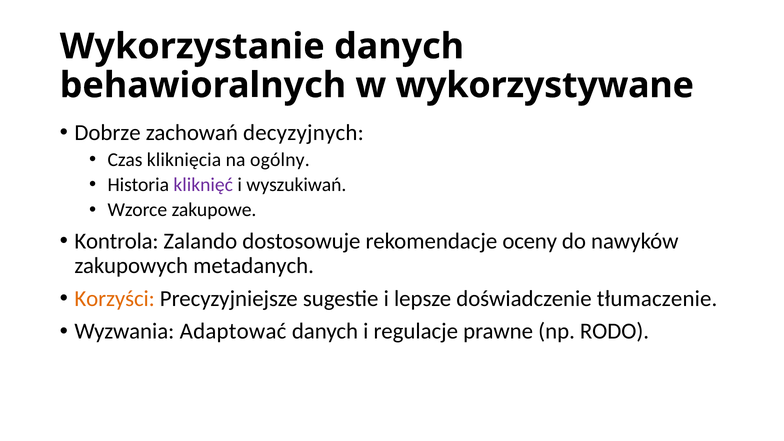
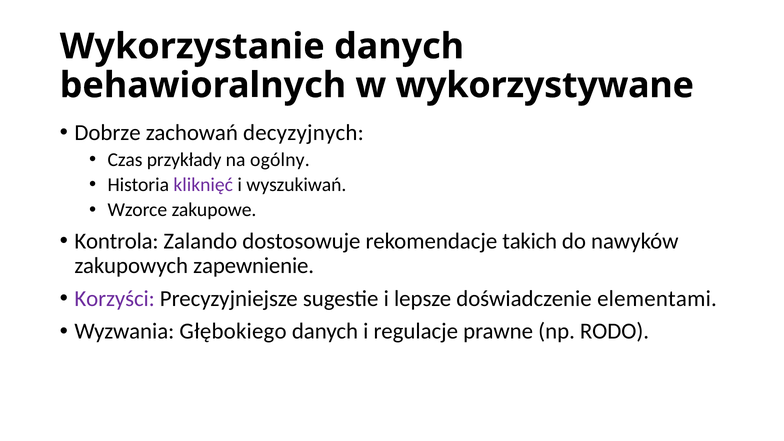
kliknięcia: kliknięcia -> przykłady
oceny: oceny -> takich
metadanych: metadanych -> zapewnienie
Korzyści colour: orange -> purple
tłumaczenie: tłumaczenie -> elementami
Adaptować: Adaptować -> Głębokiego
